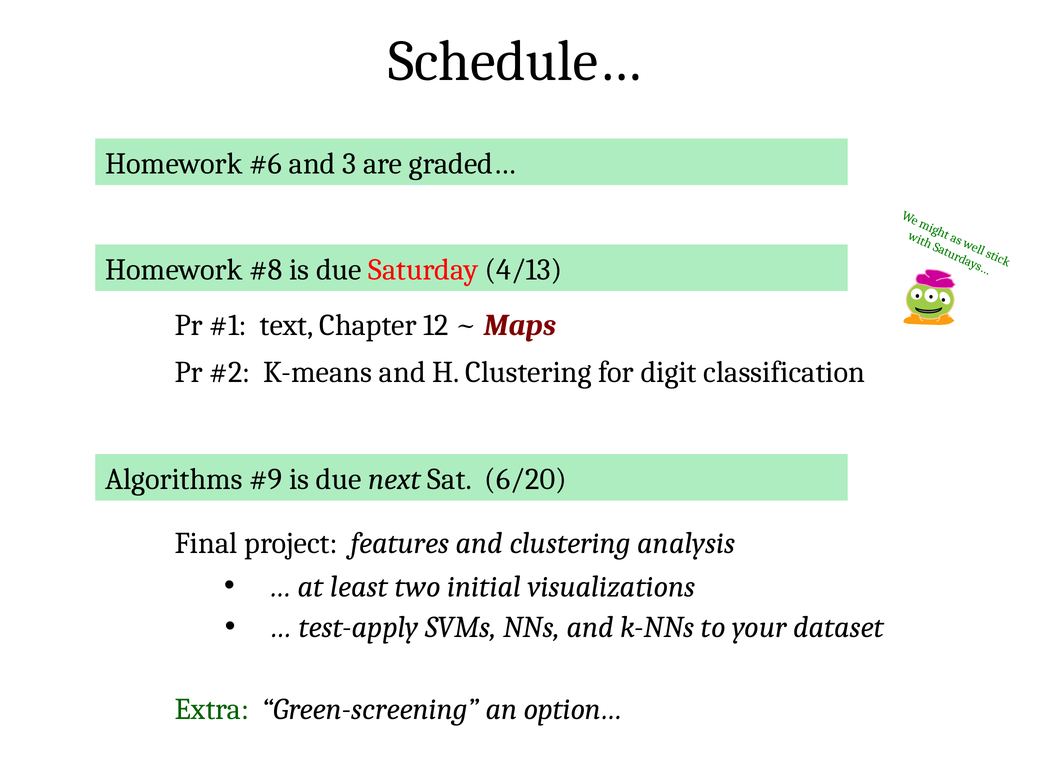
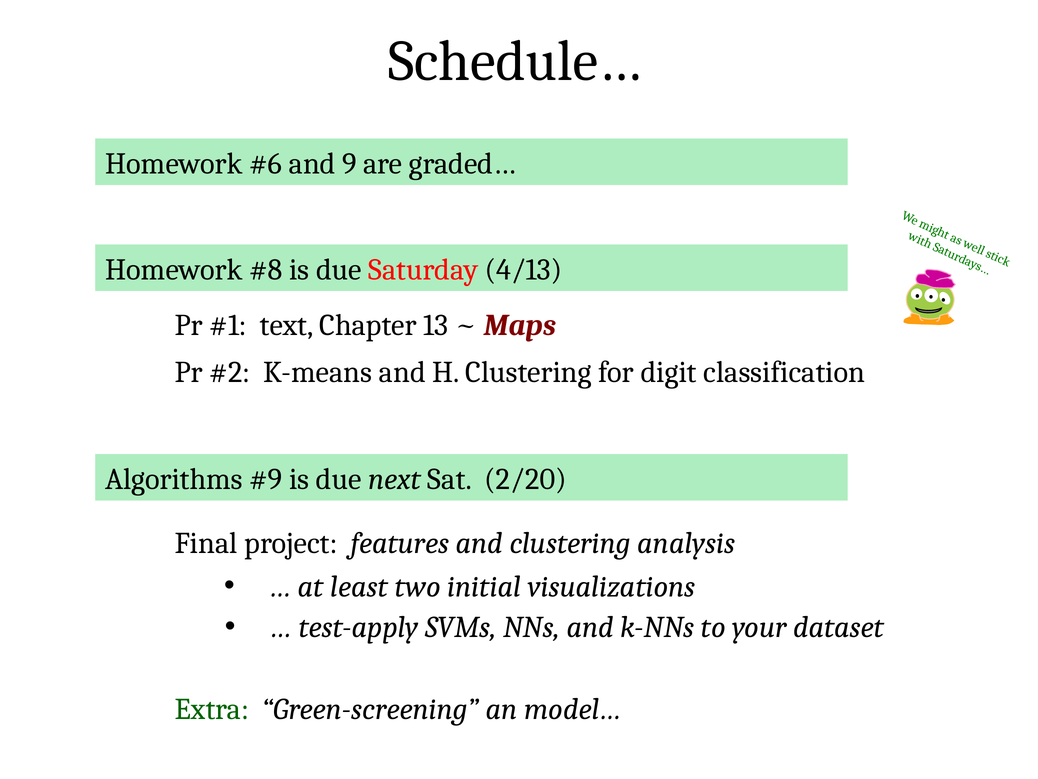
3: 3 -> 9
12: 12 -> 13
6/20: 6/20 -> 2/20
option…: option… -> model…
